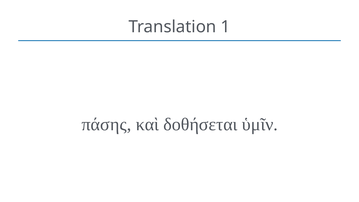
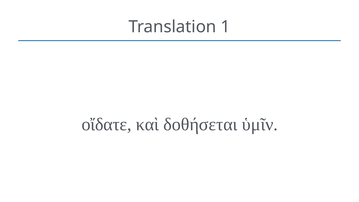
πάσης: πάσης -> οἴδατε
